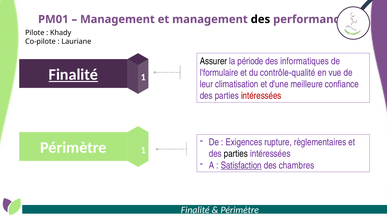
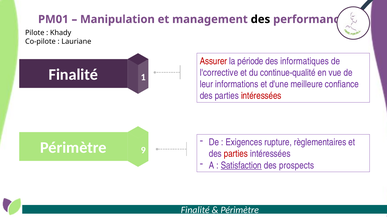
Management at (117, 19): Management -> Manipulation
Assurer colour: black -> red
Finalité at (73, 75) underline: present -> none
l'formulaire: l'formulaire -> l'corrective
contrôle-qualité: contrôle-qualité -> continue-qualité
climatisation: climatisation -> informations
Périmètre 1: 1 -> 9
parties at (236, 154) colour: black -> red
chambres: chambres -> prospects
